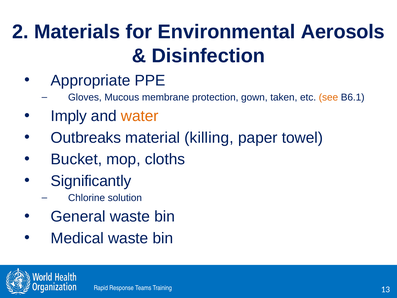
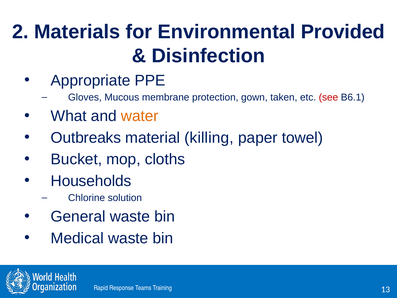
Aerosols: Aerosols -> Provided
see colour: orange -> red
Imply: Imply -> What
Significantly: Significantly -> Households
